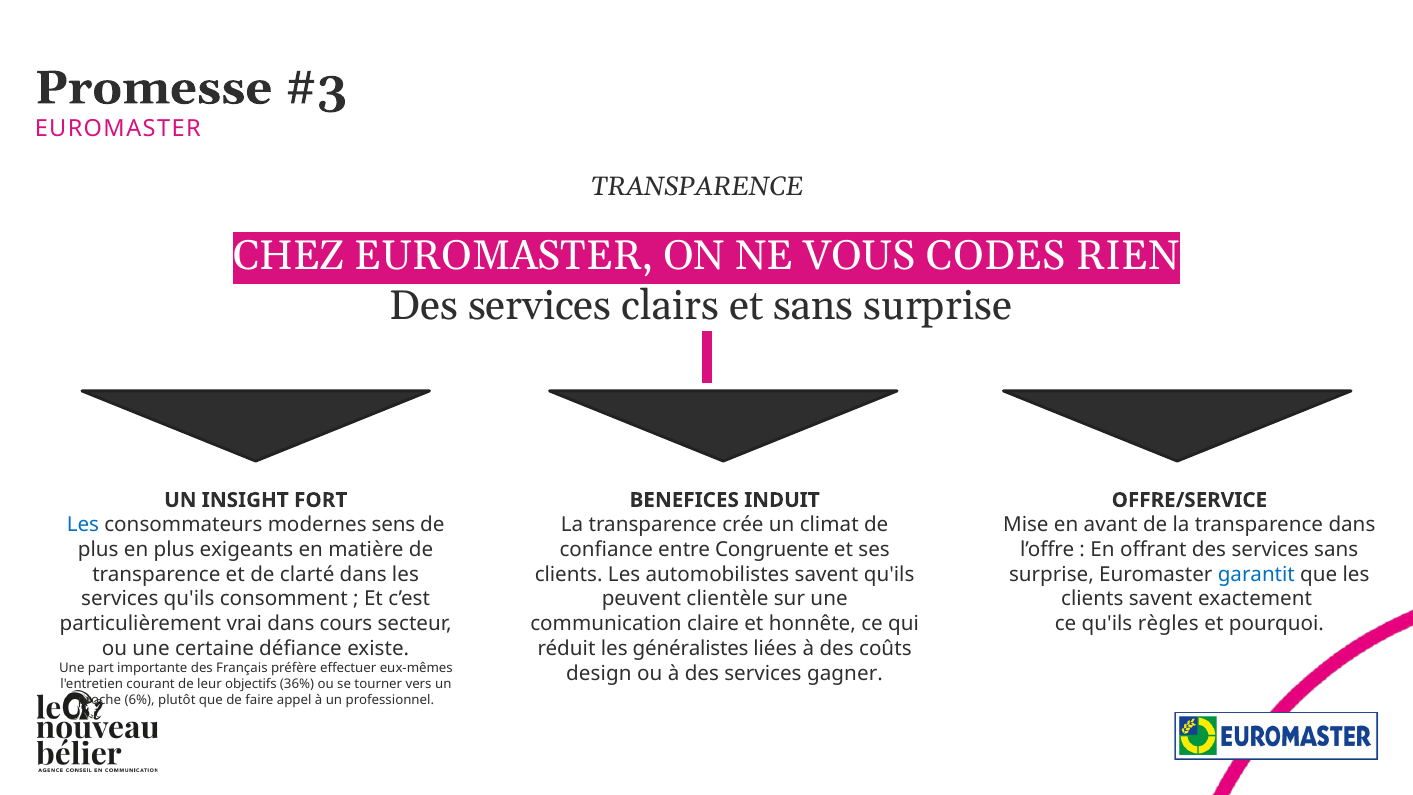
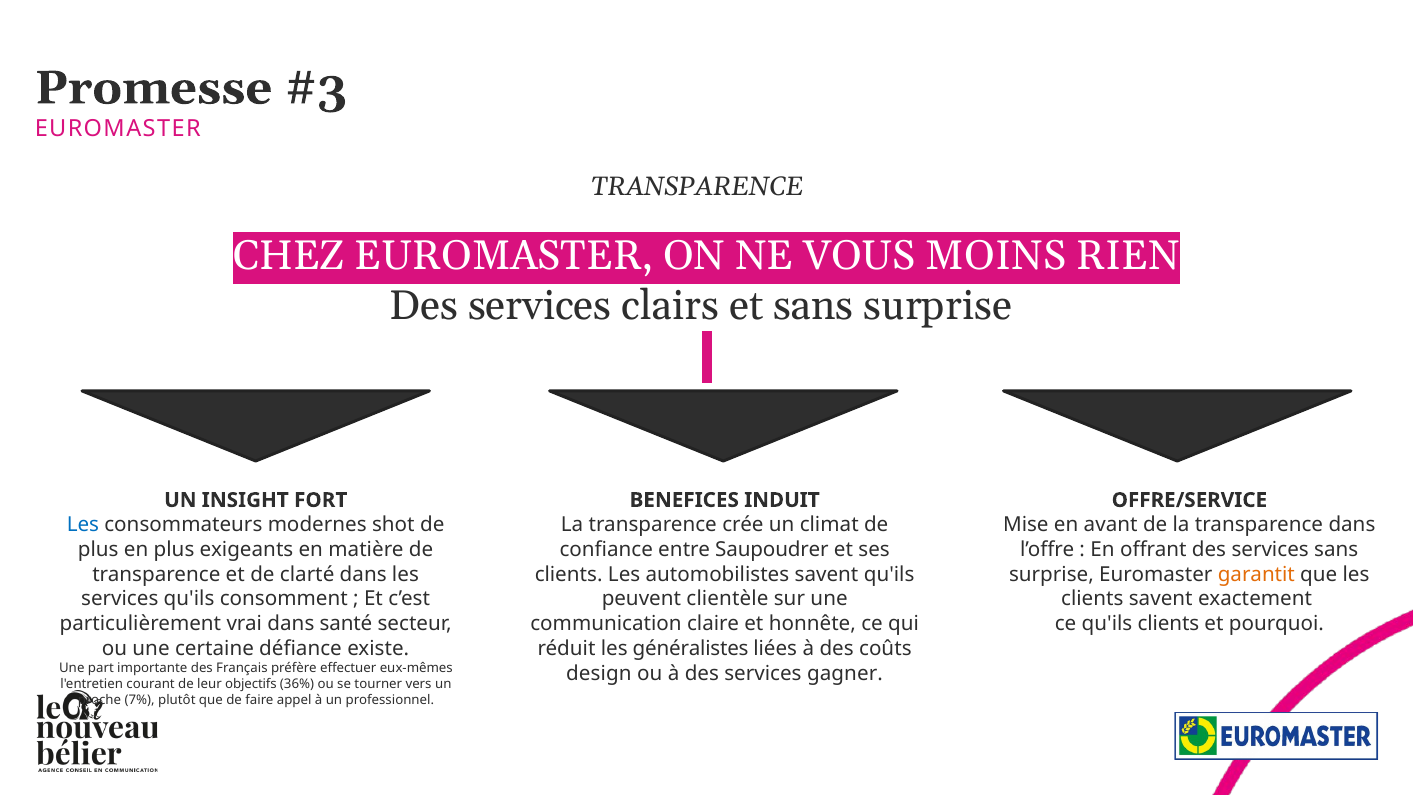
CODES: CODES -> MOINS
sens: sens -> shot
Congruente: Congruente -> Saupoudrer
garantit colour: blue -> orange
cours: cours -> santé
qu'ils règles: règles -> clients
6%: 6% -> 7%
